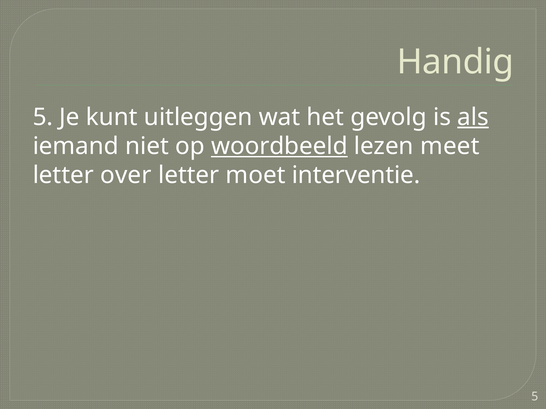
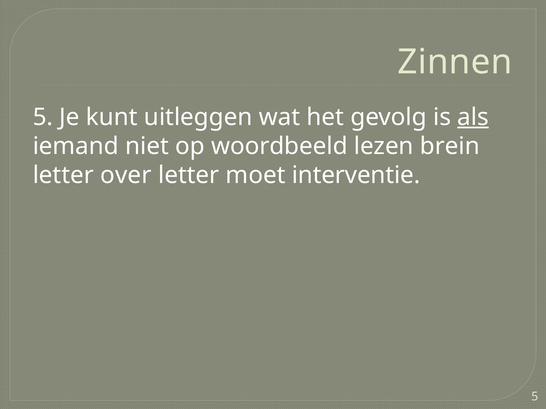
Handig: Handig -> Zinnen
woordbeeld underline: present -> none
meet: meet -> brein
